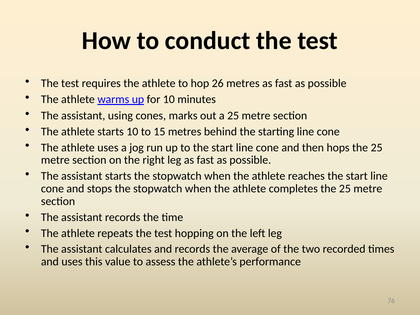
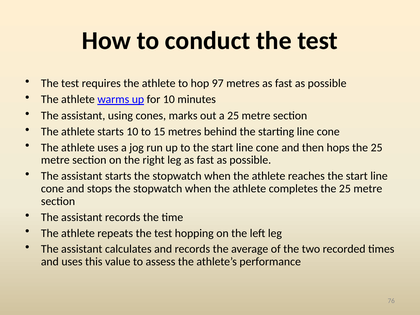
26: 26 -> 97
